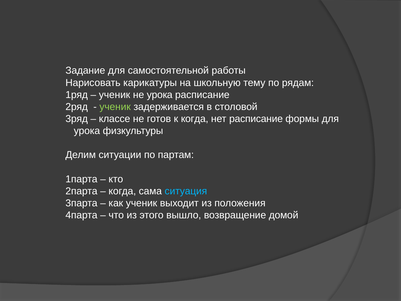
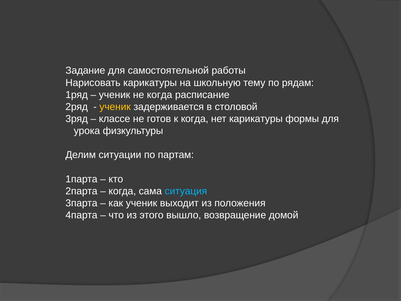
не урока: урока -> когда
ученик at (115, 107) colour: light green -> yellow
нет расписание: расписание -> карикатуры
